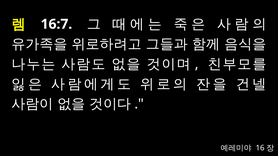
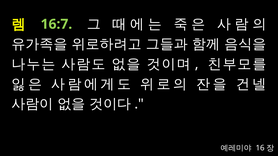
16:7 colour: white -> light green
